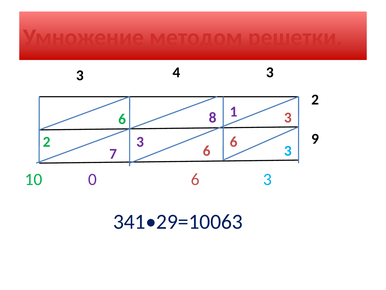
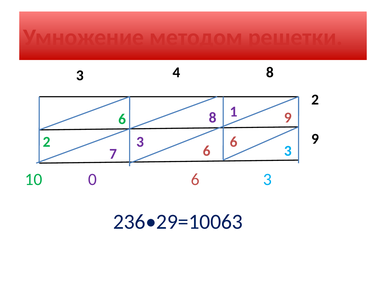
4 3: 3 -> 8
1 3: 3 -> 9
341•29=10063: 341•29=10063 -> 236•29=10063
